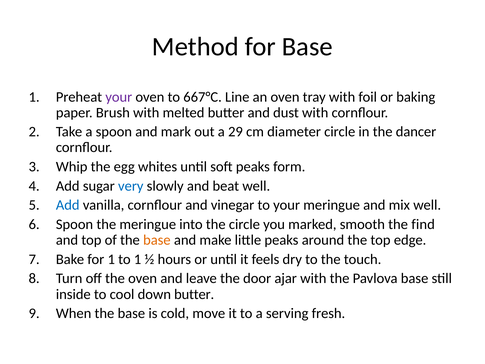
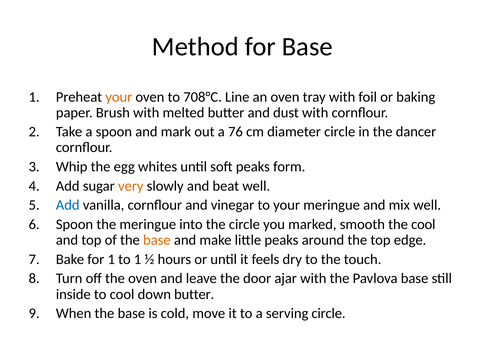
your at (119, 97) colour: purple -> orange
667°C: 667°C -> 708°C
29: 29 -> 76
very colour: blue -> orange
the find: find -> cool
serving fresh: fresh -> circle
